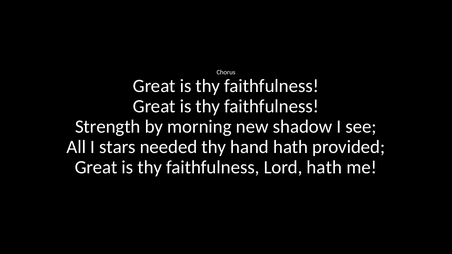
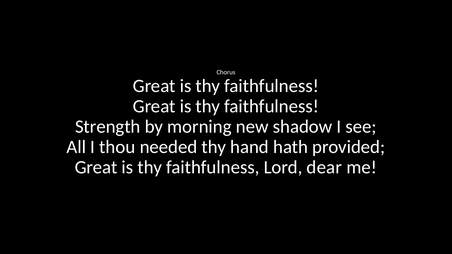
stars: stars -> thou
Lord hath: hath -> dear
